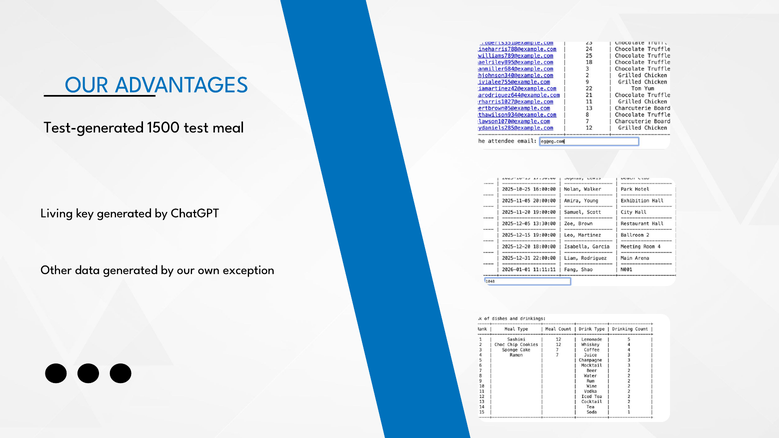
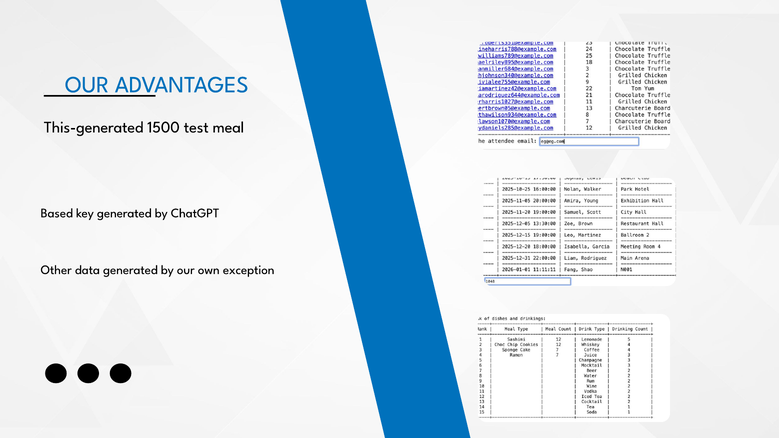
Test-generated: Test-generated -> This-generated
Living: Living -> Based
